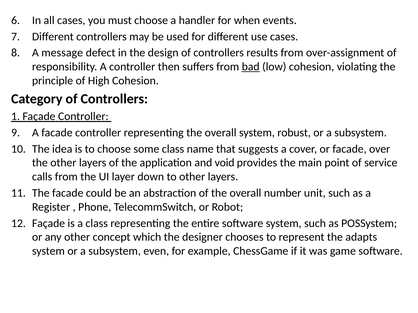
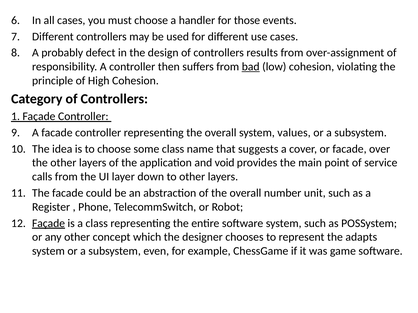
when: when -> those
message: message -> probably
robust: robust -> values
Façade at (49, 224) underline: none -> present
